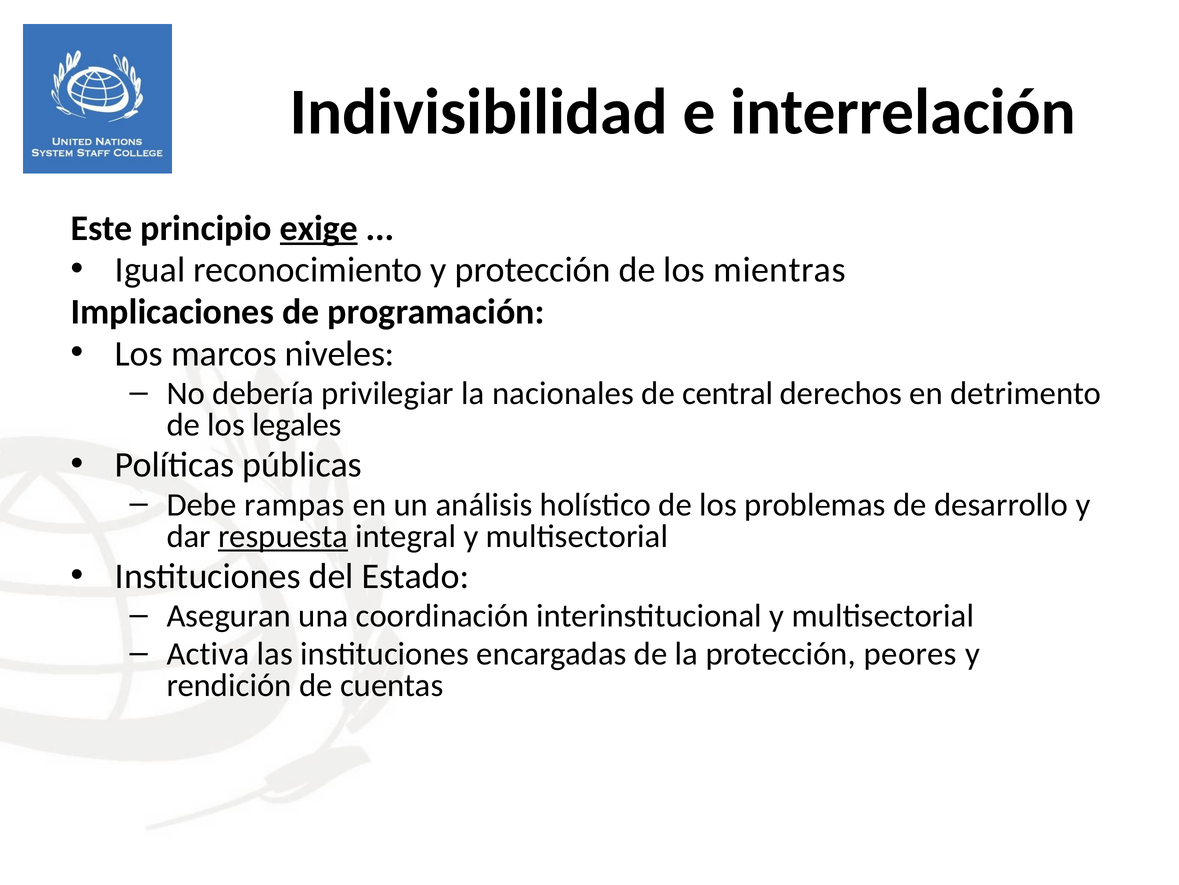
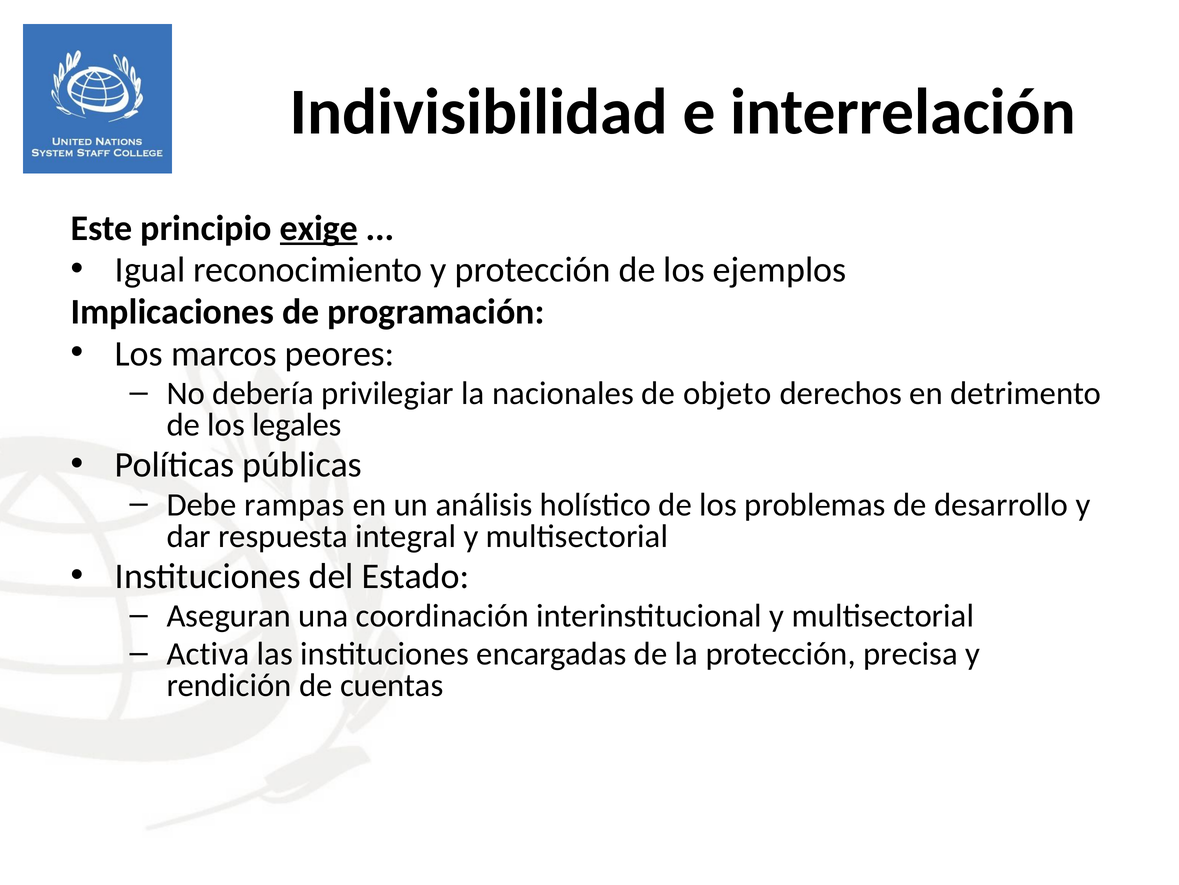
mientras: mientras -> ejemplos
niveles: niveles -> peores
central: central -> objeto
respuesta underline: present -> none
peores: peores -> precisa
